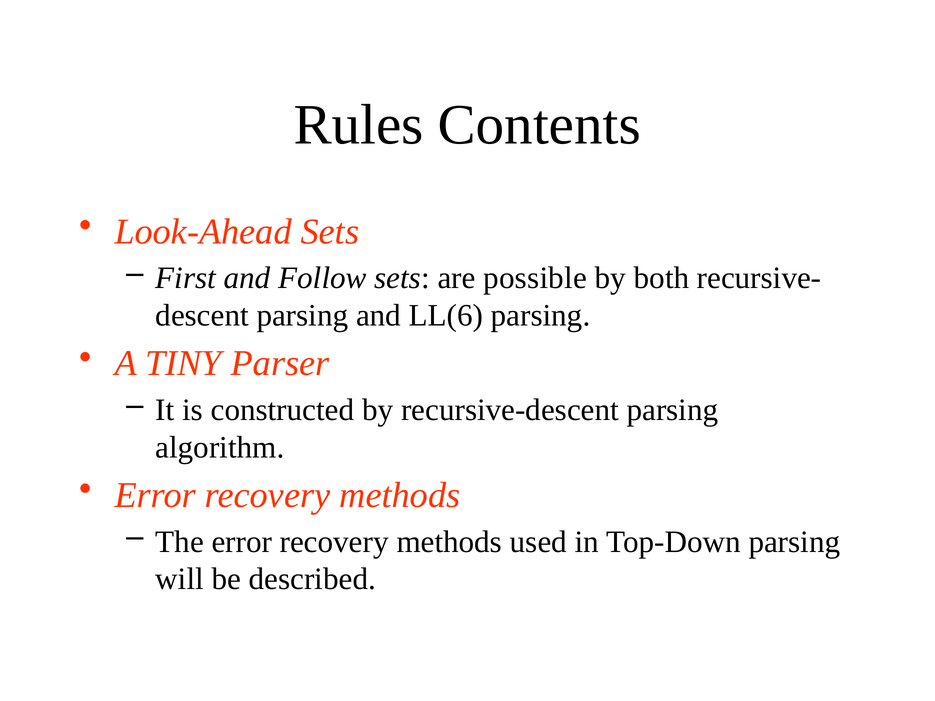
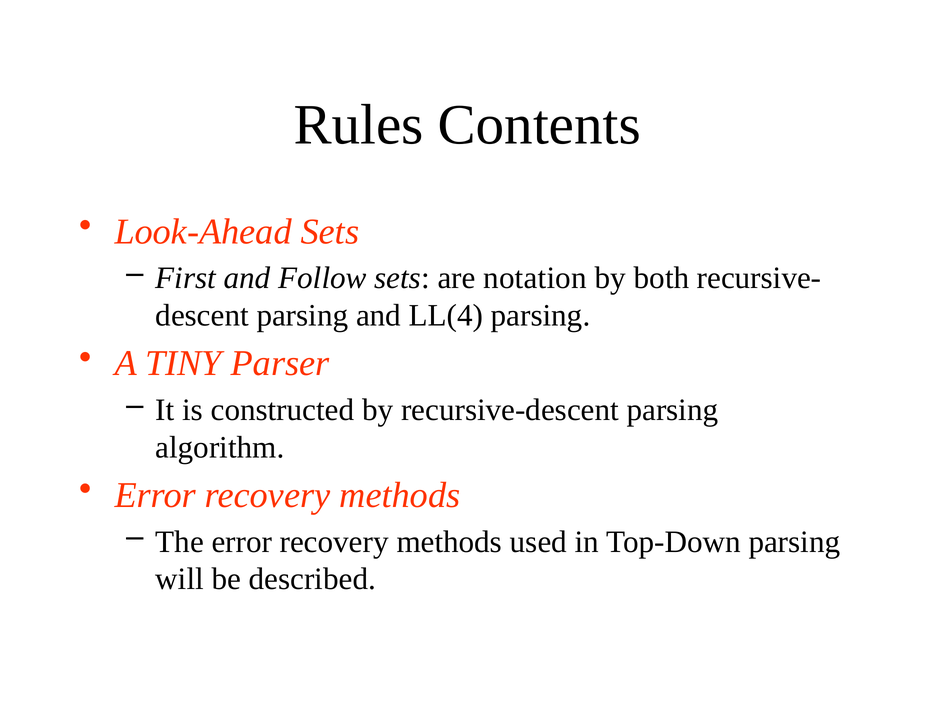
possible: possible -> notation
LL(6: LL(6 -> LL(4
